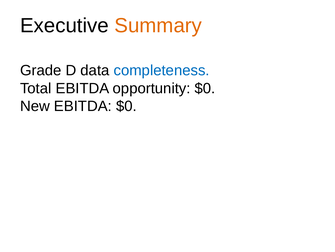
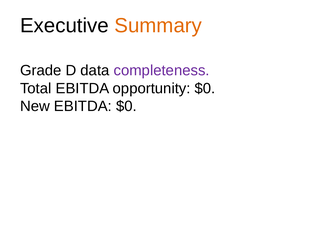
completeness colour: blue -> purple
